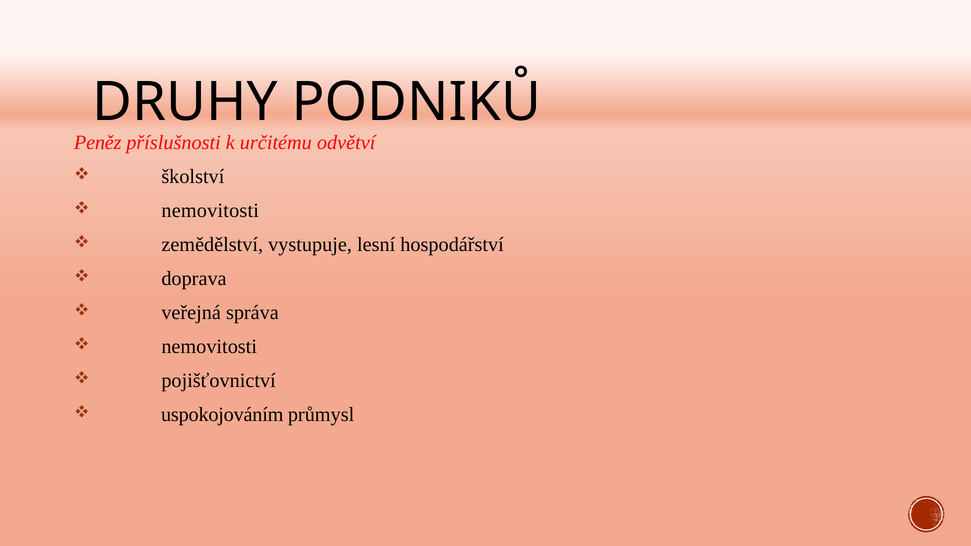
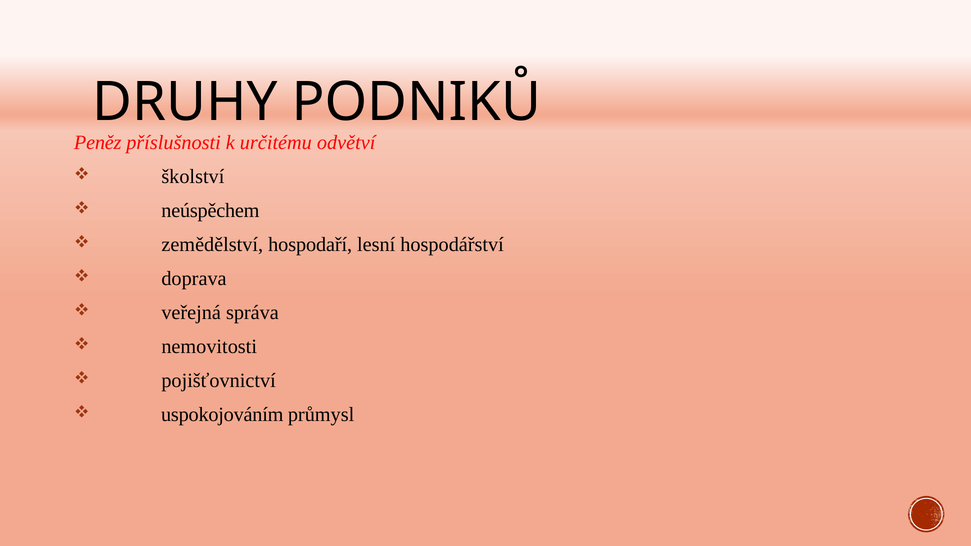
nemovitosti at (210, 211): nemovitosti -> neúspěchem
vystupuje: vystupuje -> hospodaří
